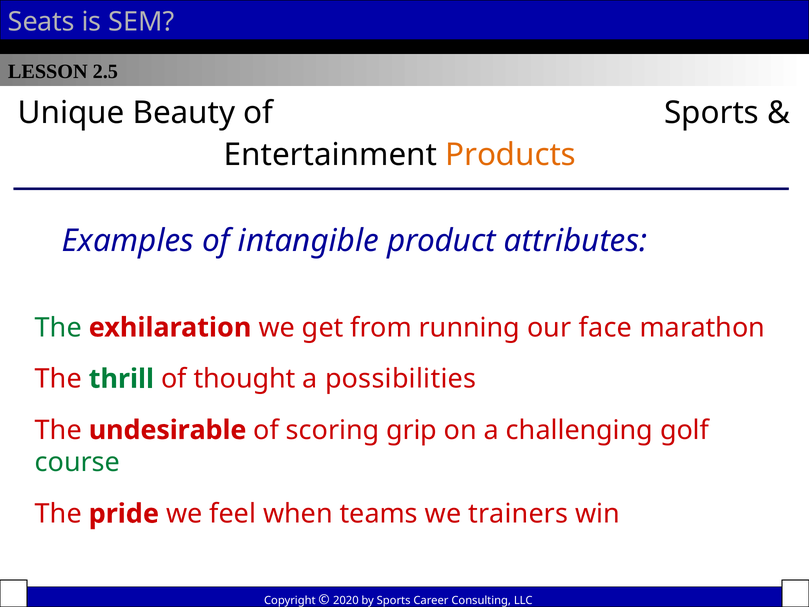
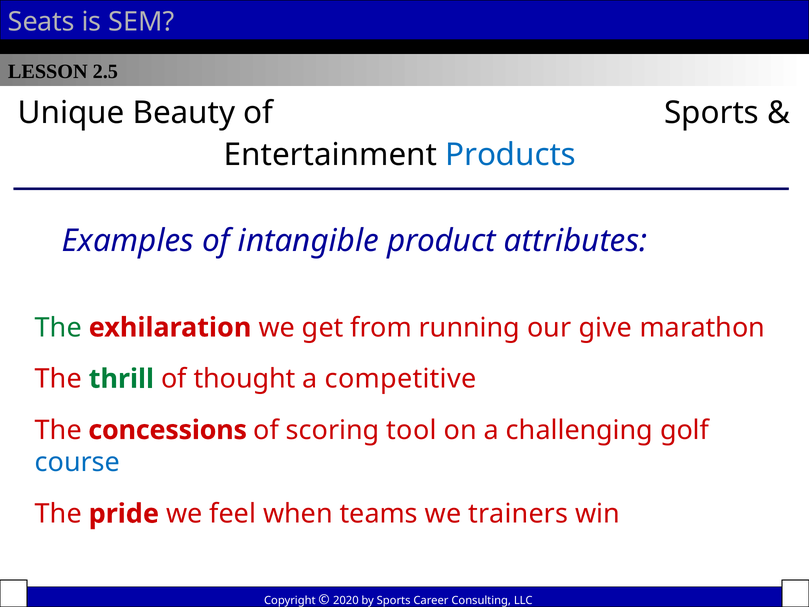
Products colour: orange -> blue
face: face -> give
possibilities: possibilities -> competitive
undesirable: undesirable -> concessions
grip: grip -> tool
course colour: green -> blue
